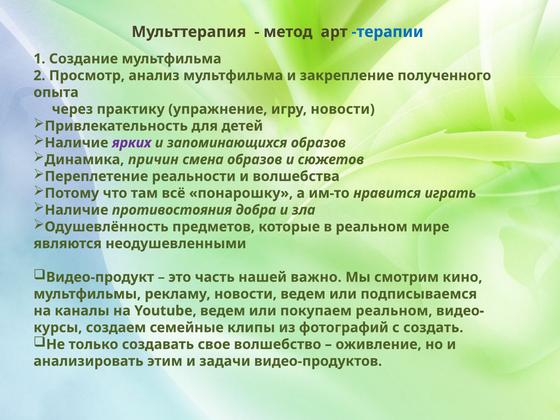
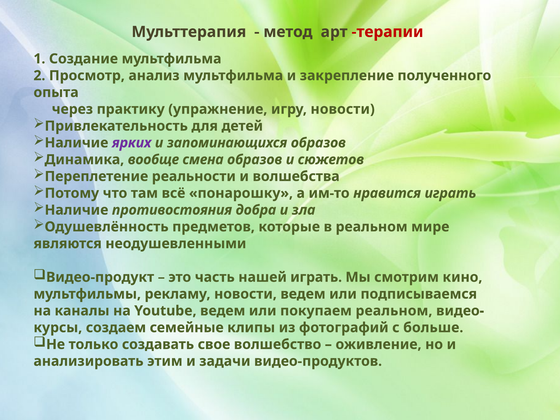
терапии colour: blue -> red
причин: причин -> вообще
нашей важно: важно -> играть
создать: создать -> больше
